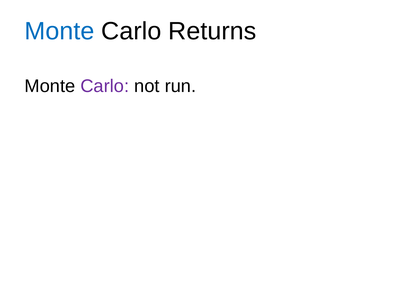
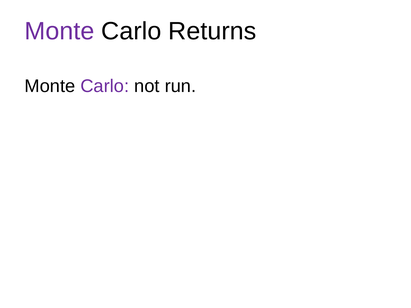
Monte at (59, 31) colour: blue -> purple
